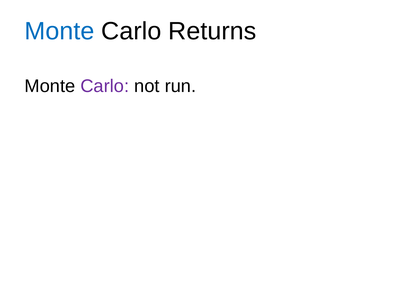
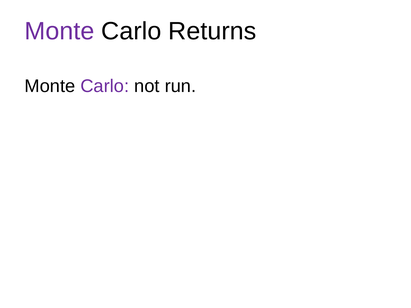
Monte at (59, 31) colour: blue -> purple
